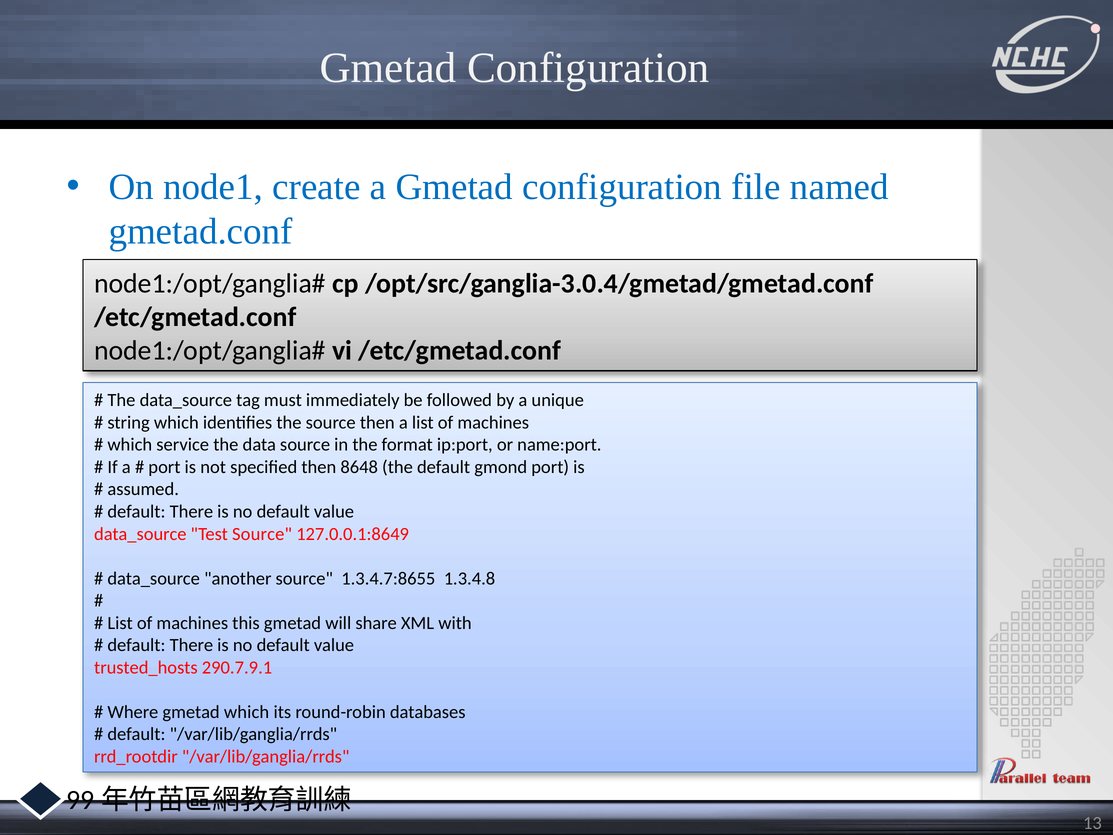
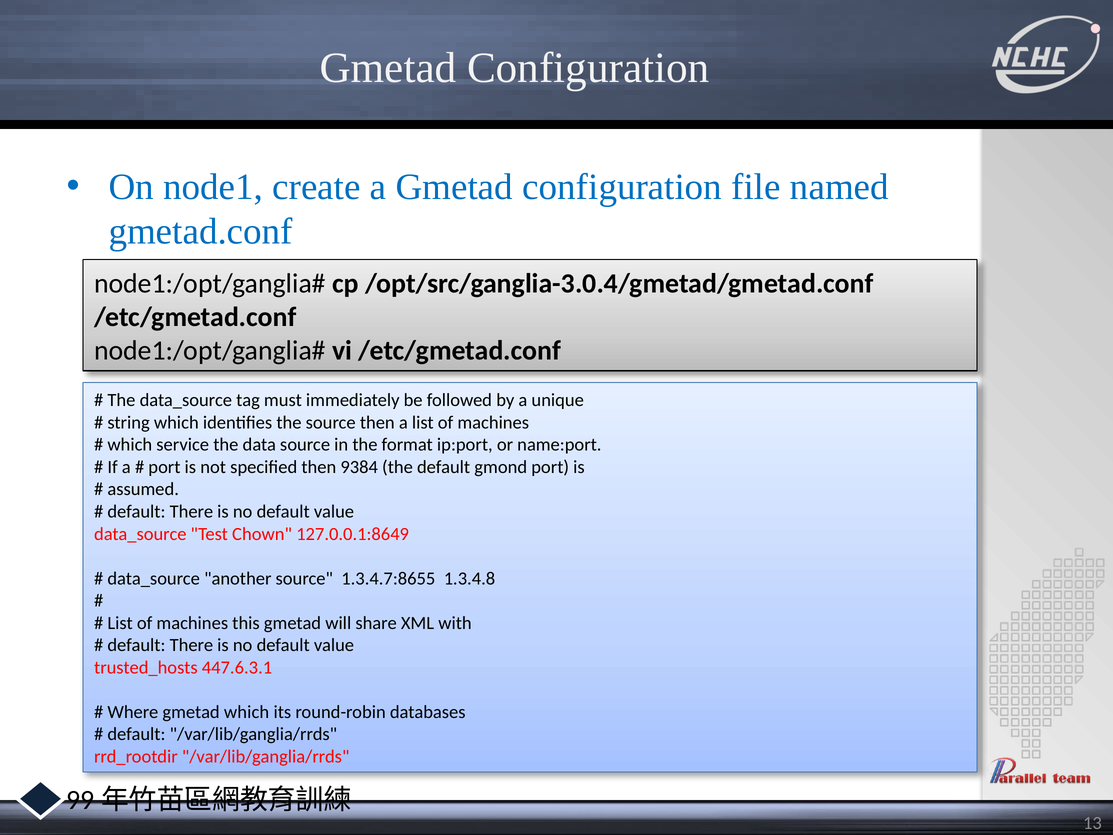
8648: 8648 -> 9384
Test Source: Source -> Chown
290.7.9.1: 290.7.9.1 -> 447.6.3.1
